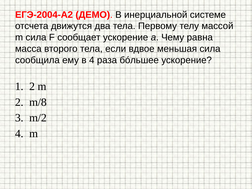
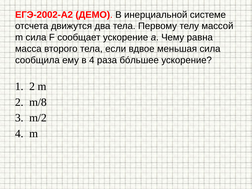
ЕГЭ-2004-А2: ЕГЭ-2004-А2 -> ЕГЭ-2002-А2
